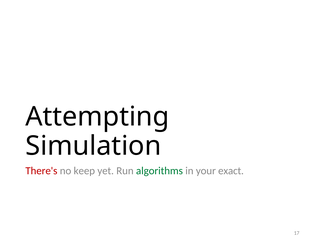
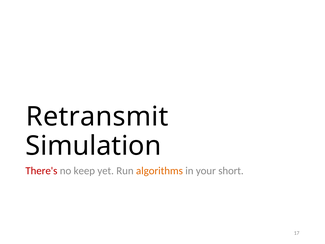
Attempting: Attempting -> Retransmit
algorithms colour: green -> orange
exact: exact -> short
